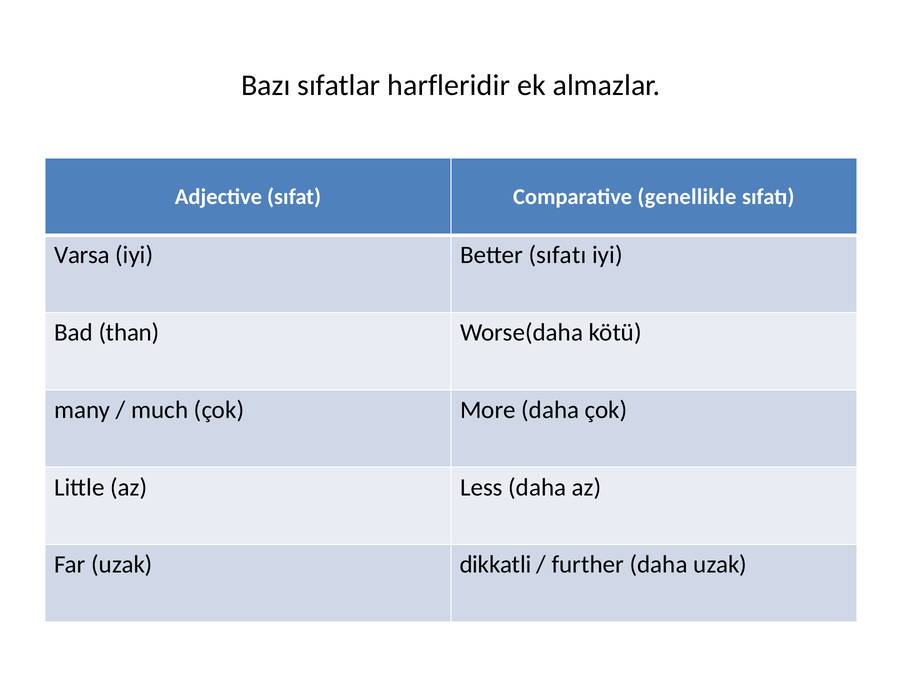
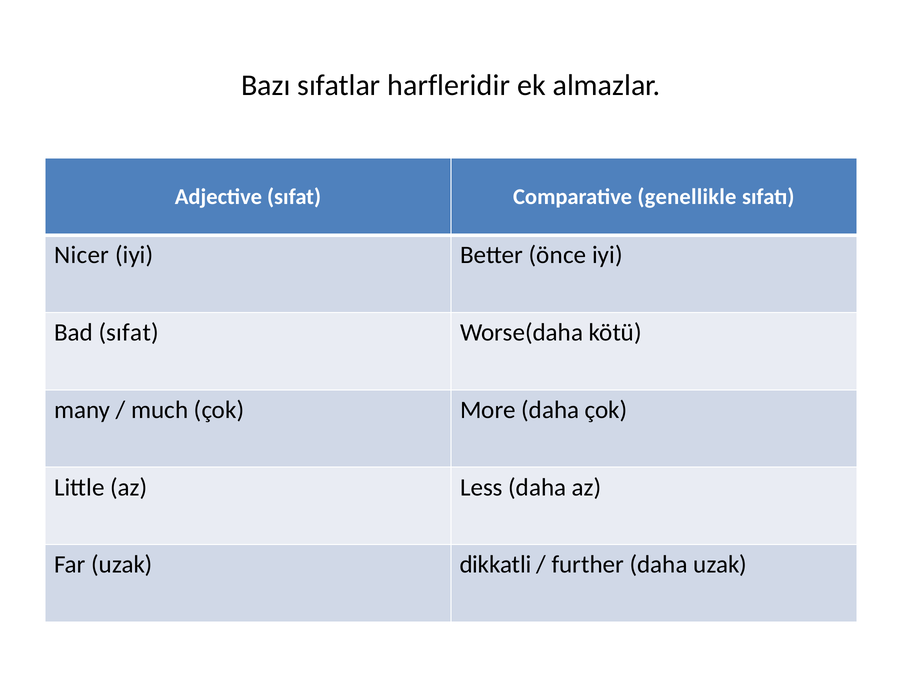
Varsa: Varsa -> Nicer
Better sıfatı: sıfatı -> önce
Bad than: than -> sıfat
